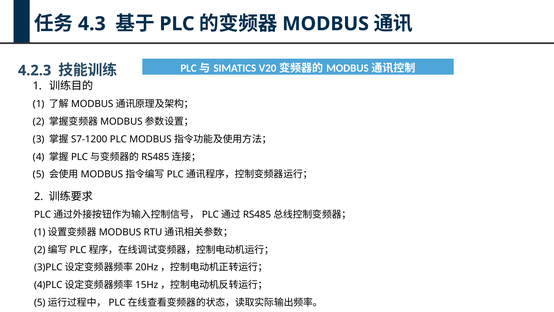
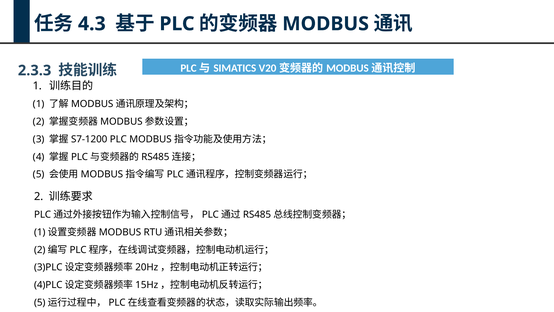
4.2.3: 4.2.3 -> 2.3.3
